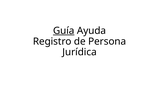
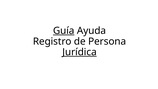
Jurídica underline: none -> present
